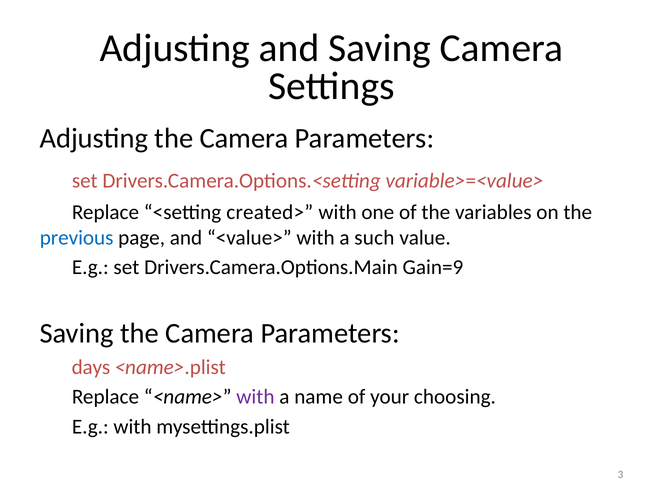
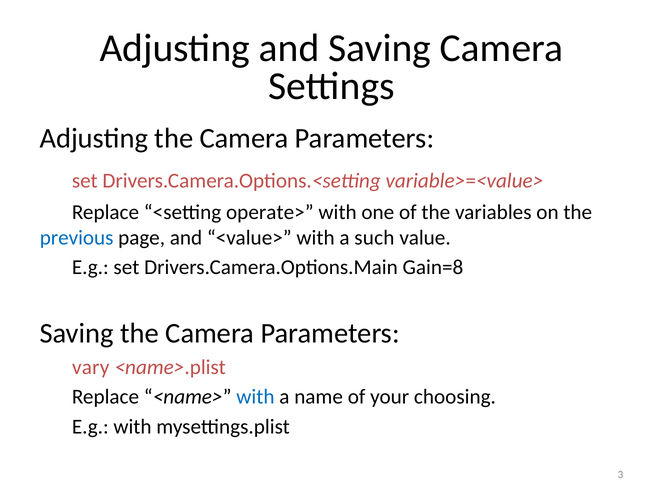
created>: created> -> operate>
Gain=9: Gain=9 -> Gain=8
days: days -> vary
with at (255, 397) colour: purple -> blue
